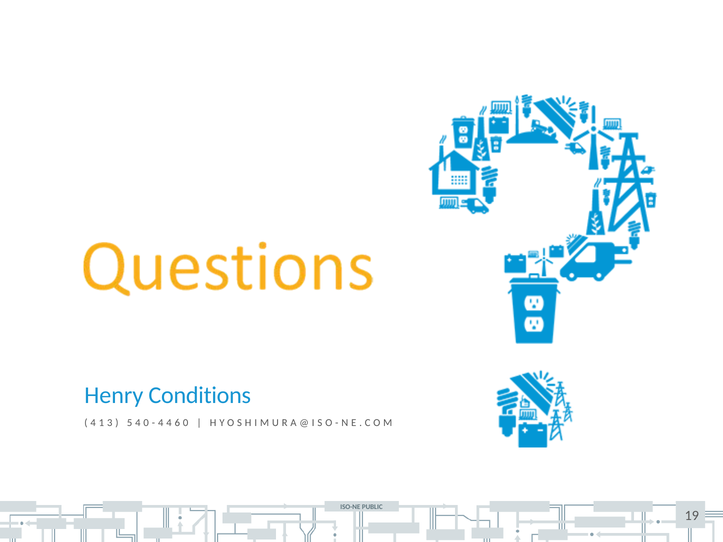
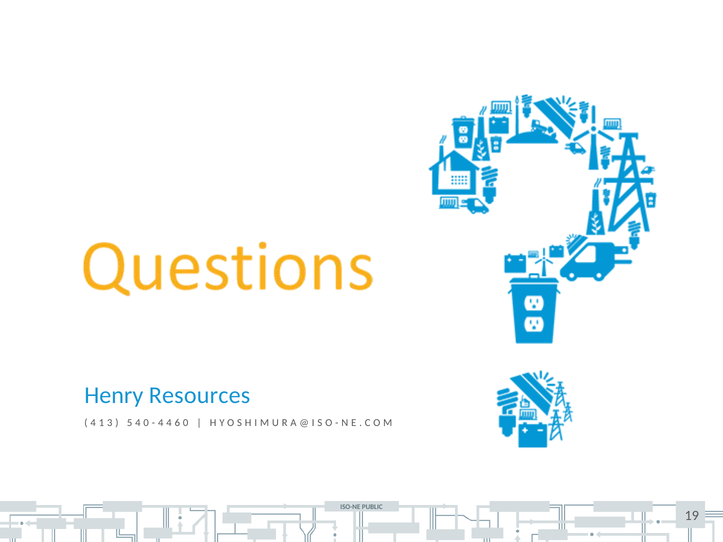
Conditions: Conditions -> Resources
